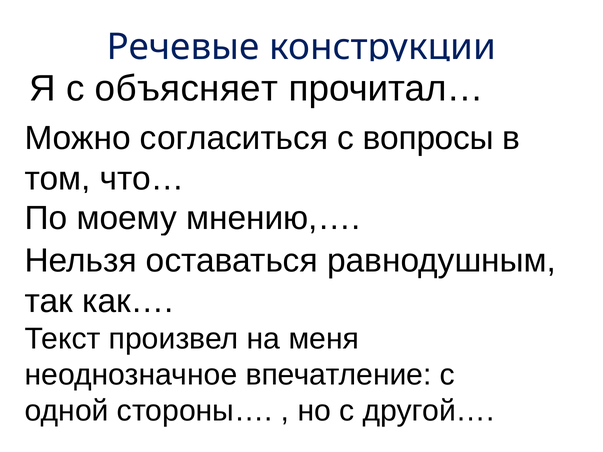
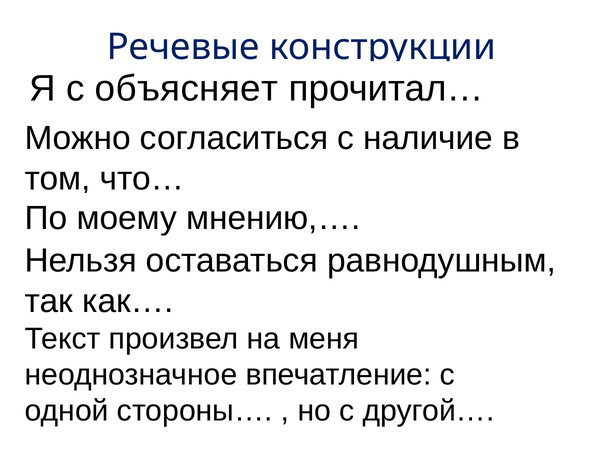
вопросы: вопросы -> наличие
